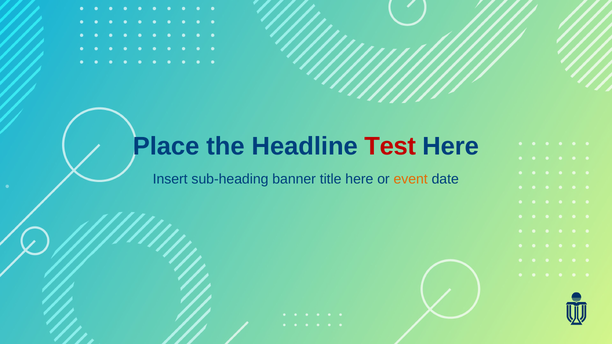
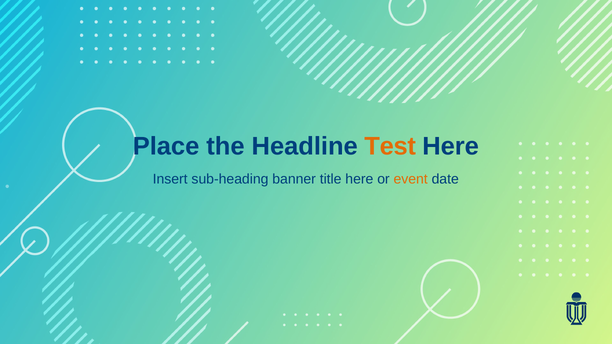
Test colour: red -> orange
